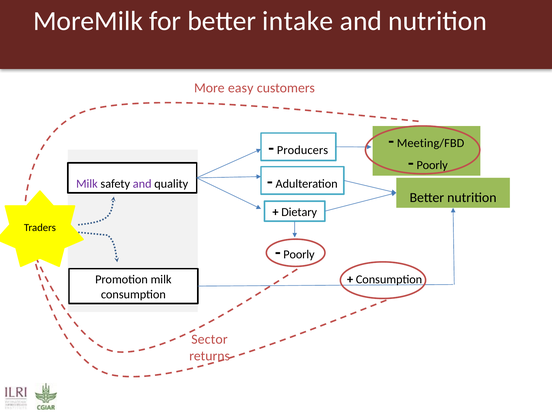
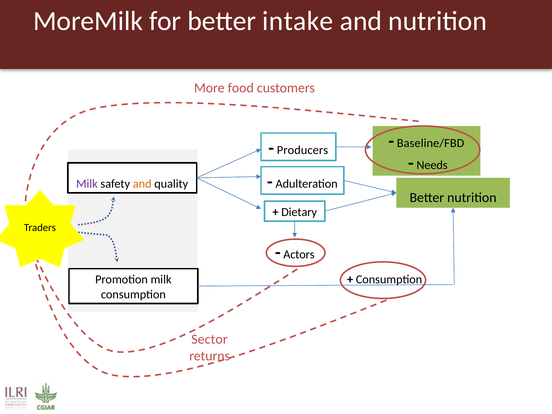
easy: easy -> food
Meeting/FBD: Meeting/FBD -> Baseline/FBD
Poorly at (432, 165): Poorly -> Needs
and at (142, 184) colour: purple -> orange
Poorly at (299, 255): Poorly -> Actors
